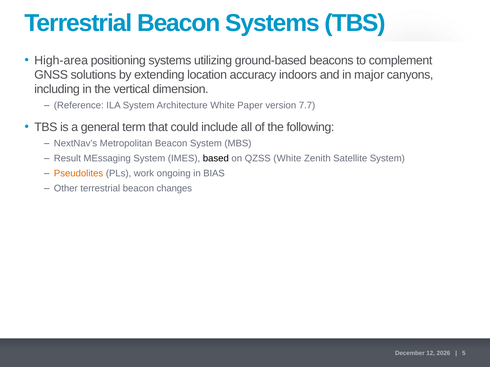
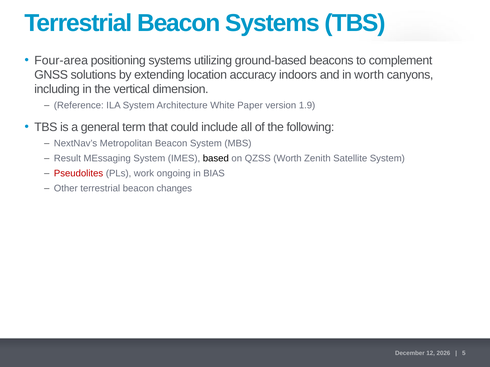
High-area: High-area -> Four-area
in major: major -> worth
7.7: 7.7 -> 1.9
QZSS White: White -> Worth
Pseudolites colour: orange -> red
